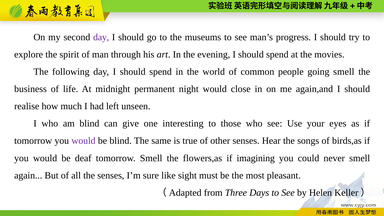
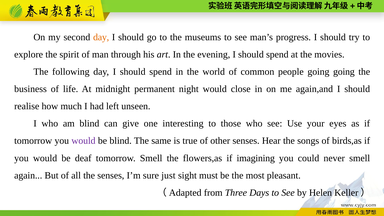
day at (101, 37) colour: purple -> orange
going smell: smell -> going
like: like -> just
